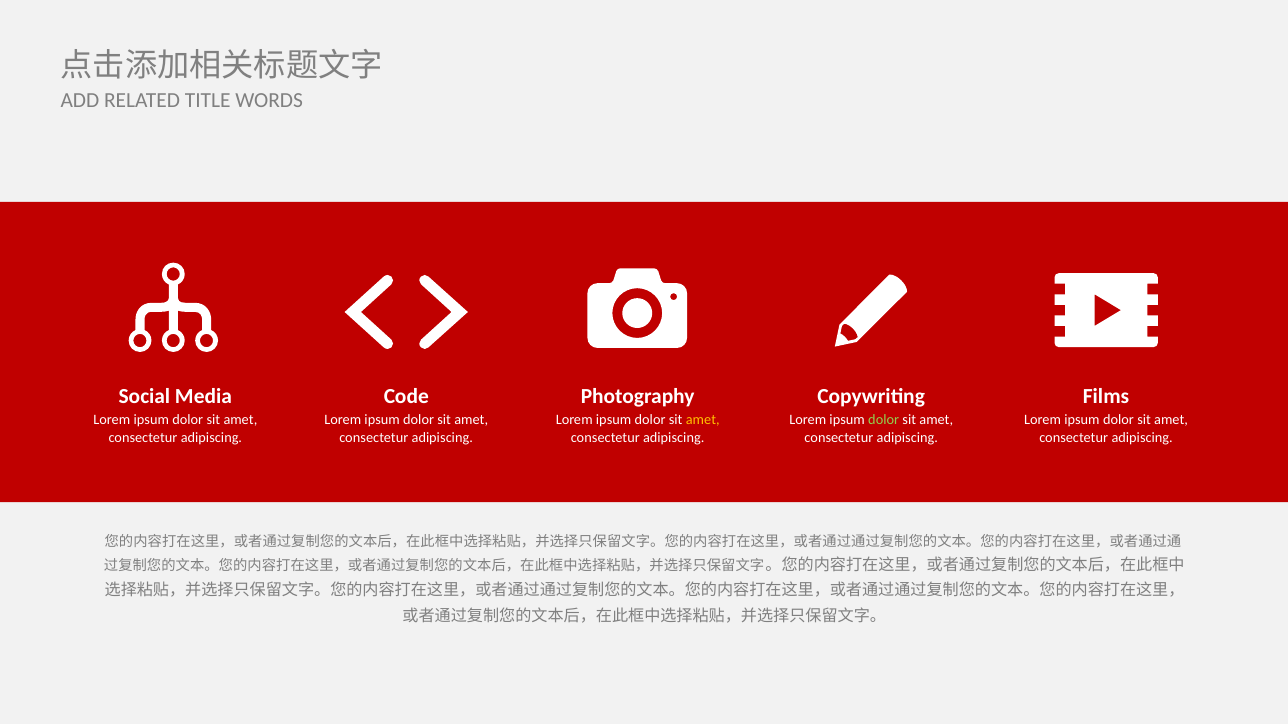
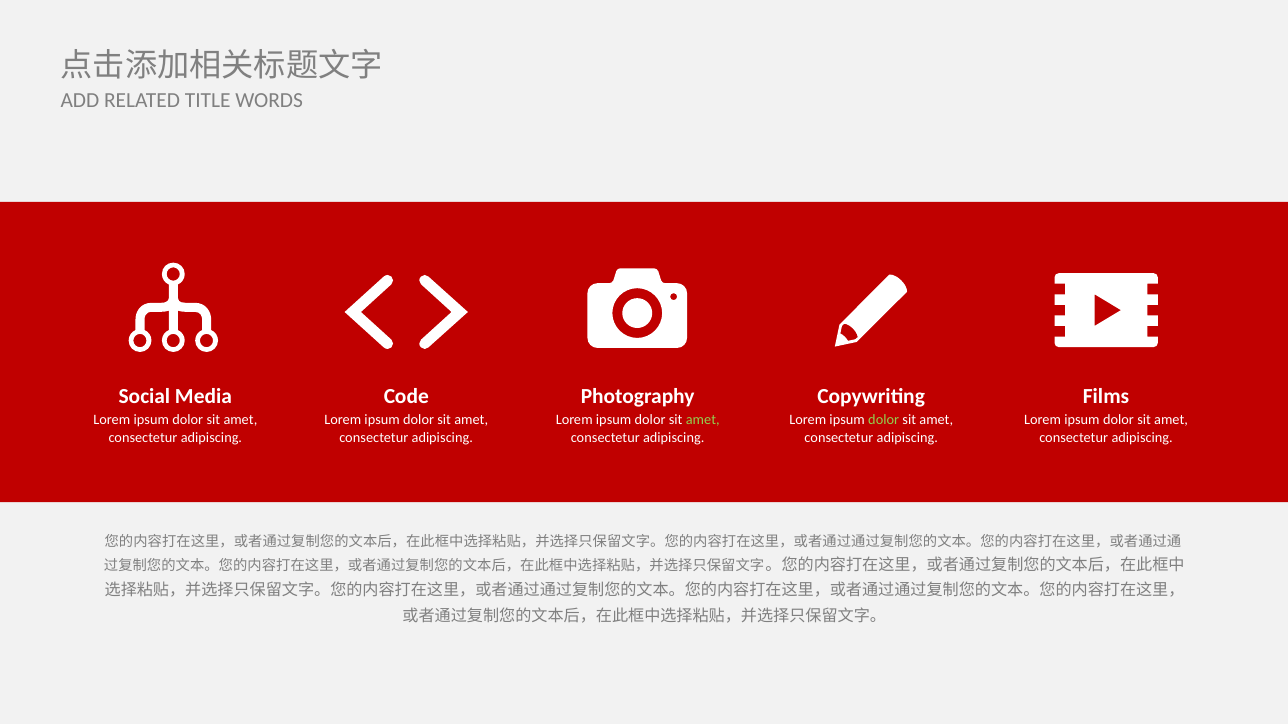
amet at (703, 421) colour: yellow -> light green
